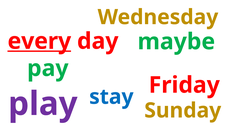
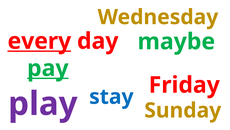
pay underline: none -> present
